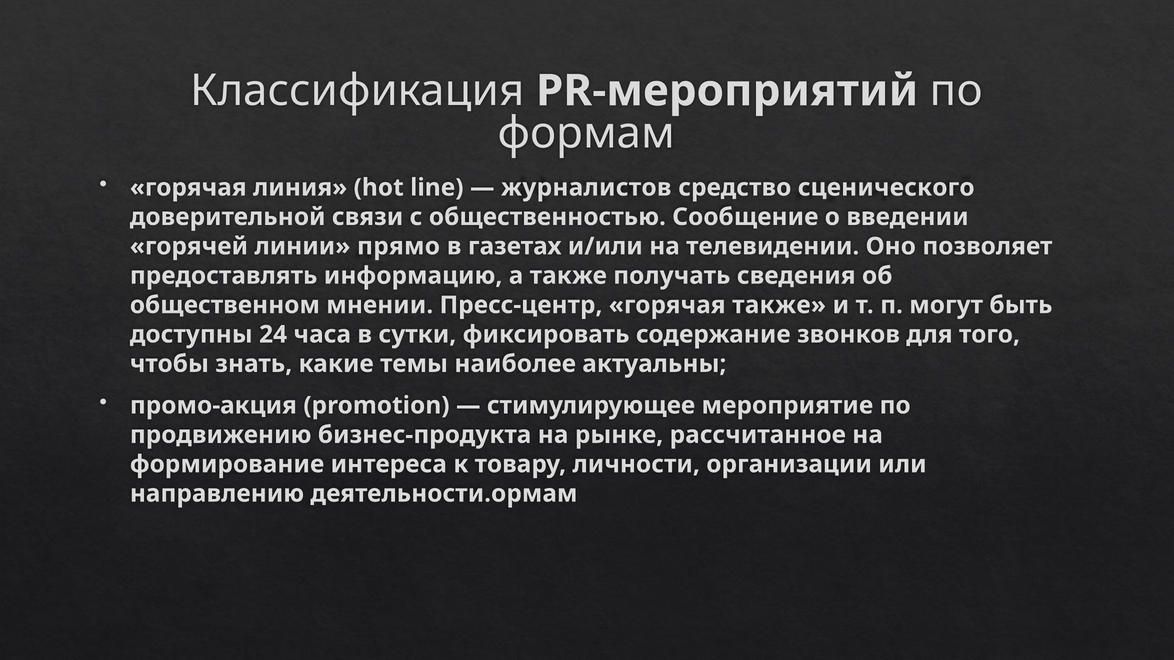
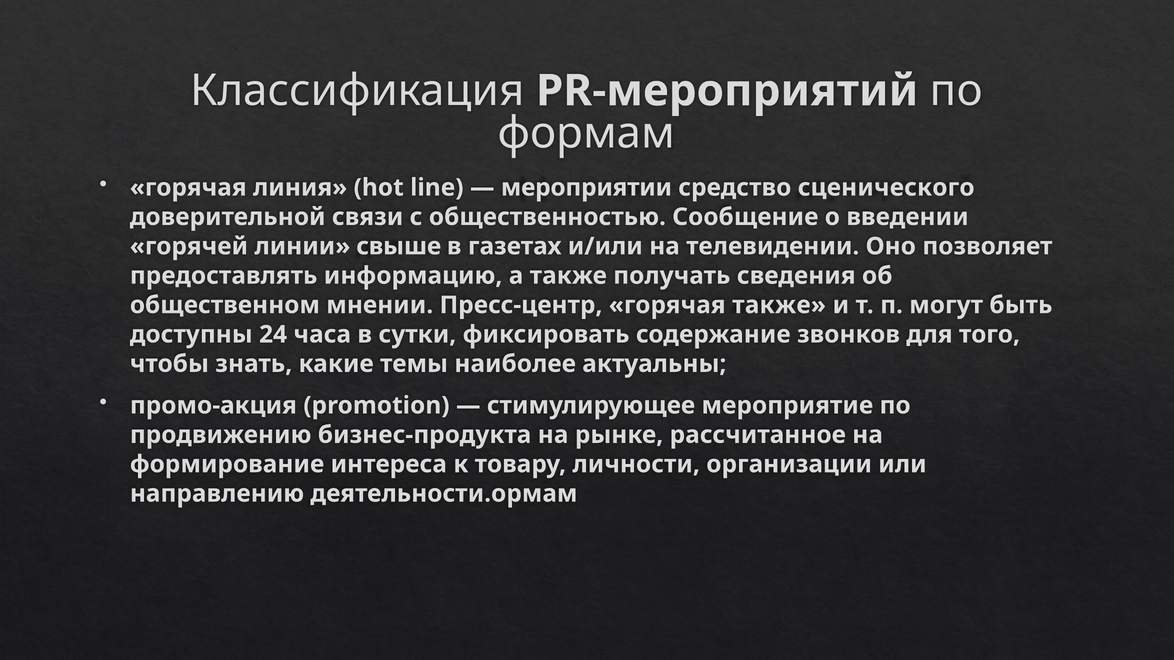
журналистов: журналистов -> мероприятии
прямо: прямо -> свыше
